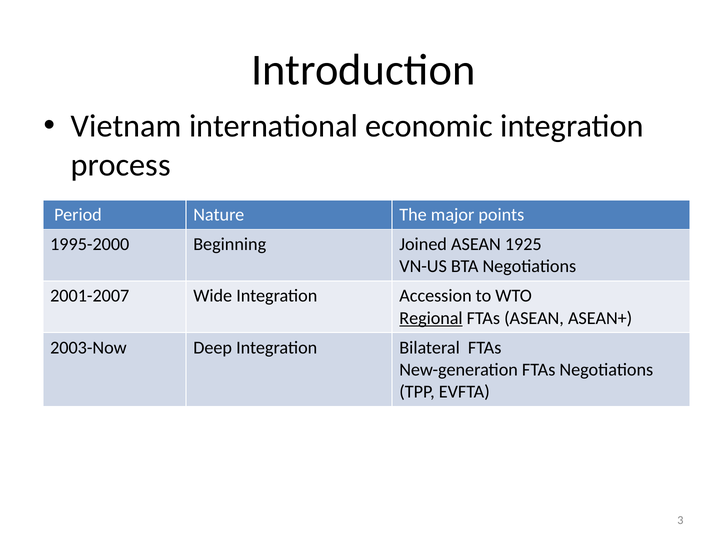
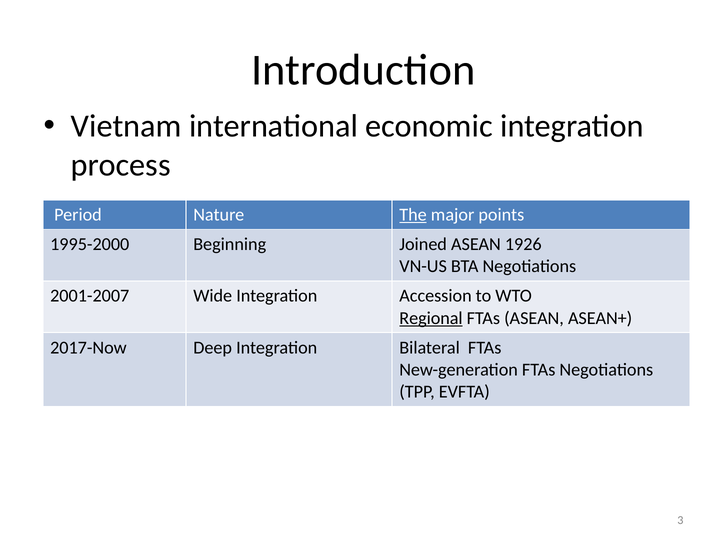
The underline: none -> present
1925: 1925 -> 1926
2003-Now: 2003-Now -> 2017-Now
